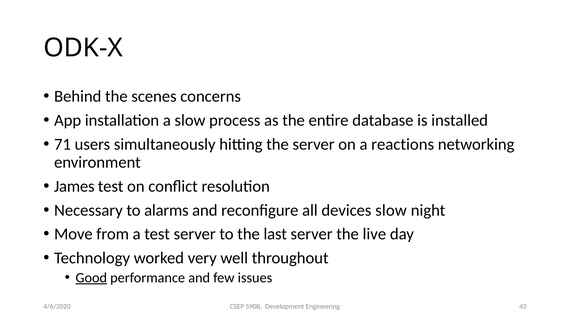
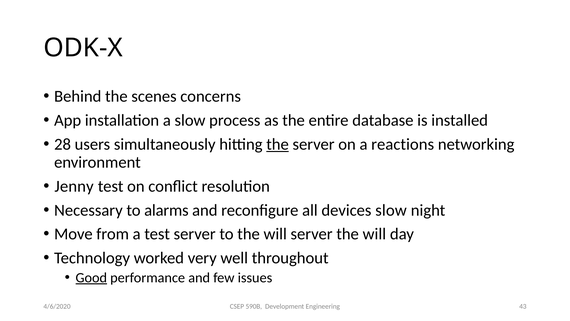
71: 71 -> 28
the at (278, 144) underline: none -> present
James: James -> Jenny
to the last: last -> will
server the live: live -> will
